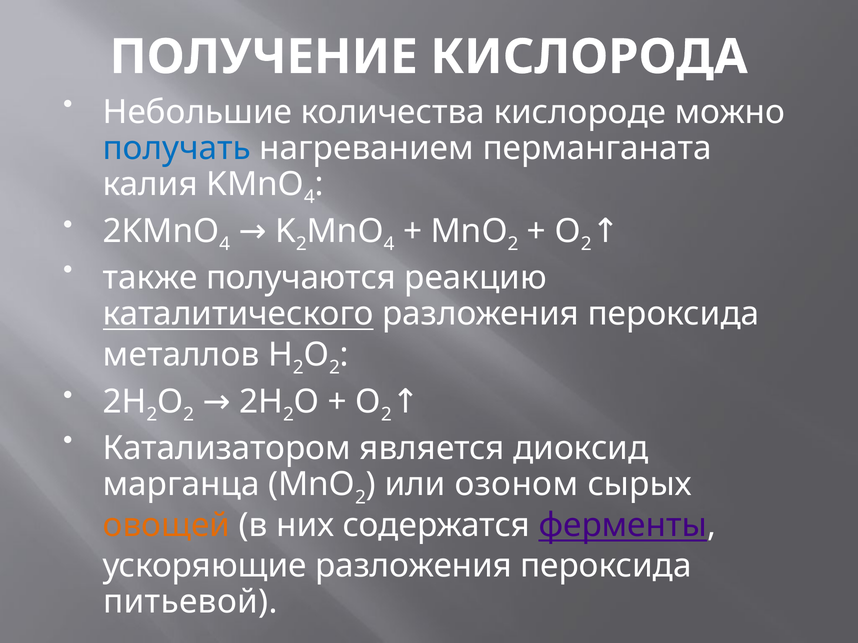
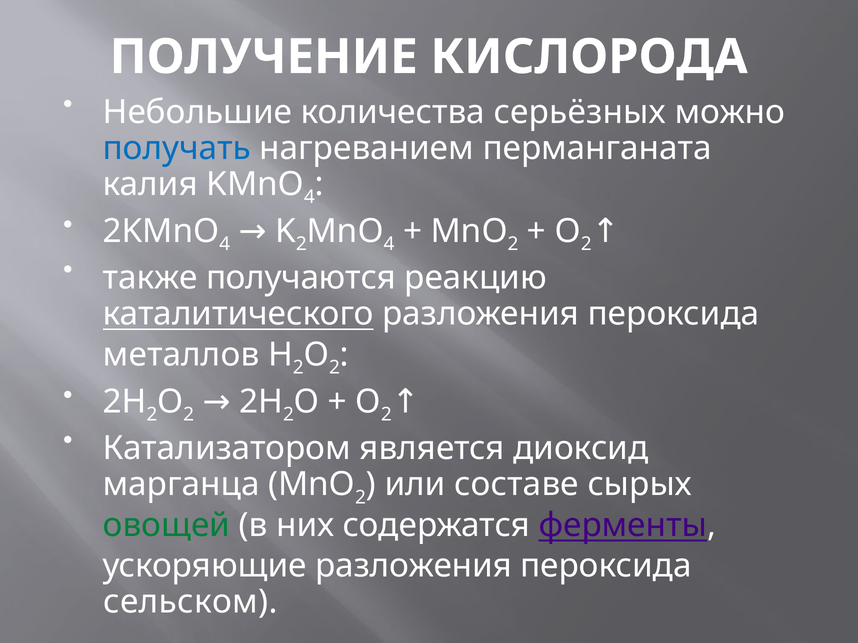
кислороде: кислороде -> серьёзных
озоном: озоном -> составе
овощей colour: orange -> green
питьевой: питьевой -> сельском
